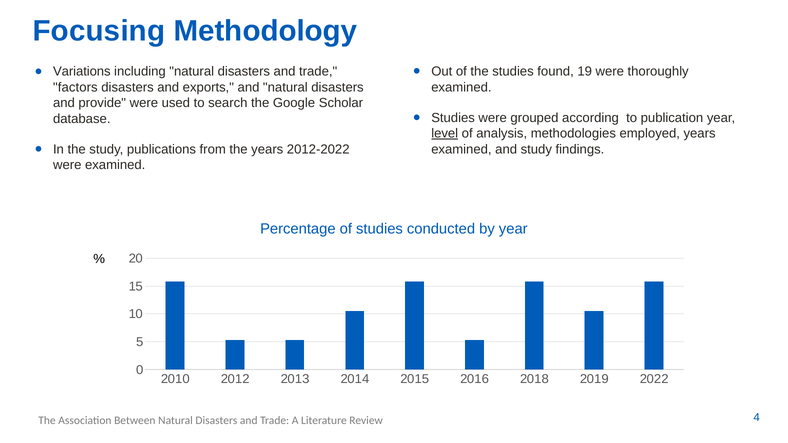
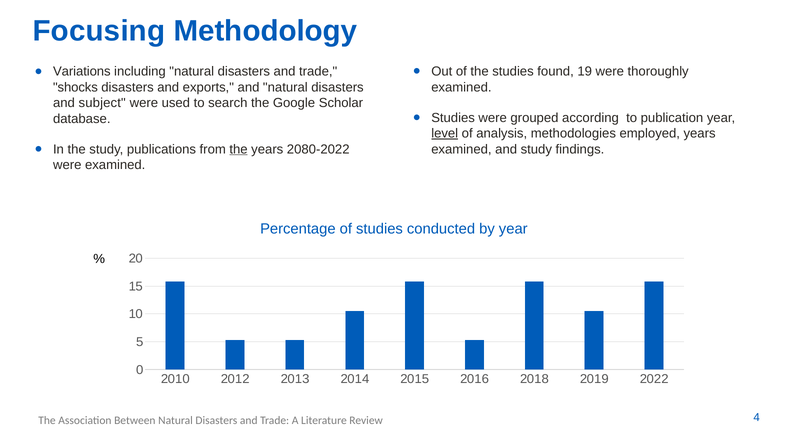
factors: factors -> shocks
provide: provide -> subject
the at (239, 149) underline: none -> present
2012-2022: 2012-2022 -> 2080-2022
